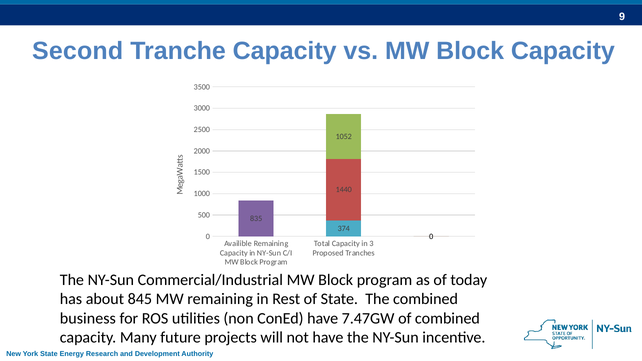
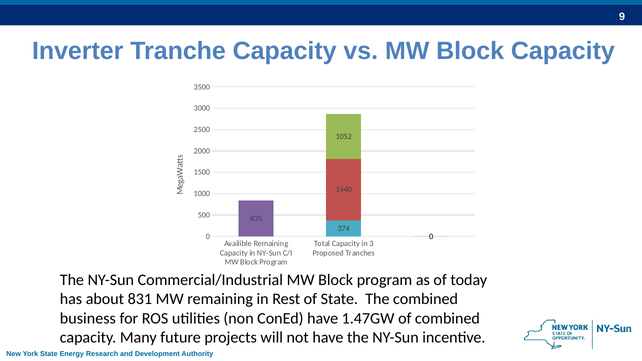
Second: Second -> Inverter
845: 845 -> 831
7.47GW: 7.47GW -> 1.47GW
